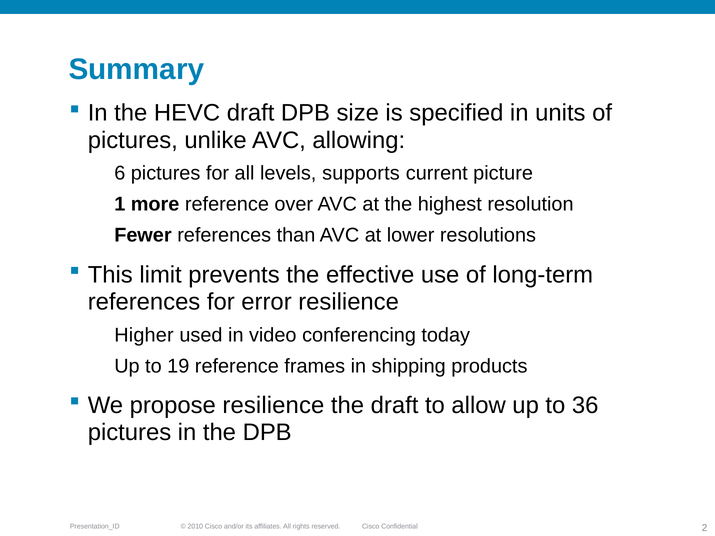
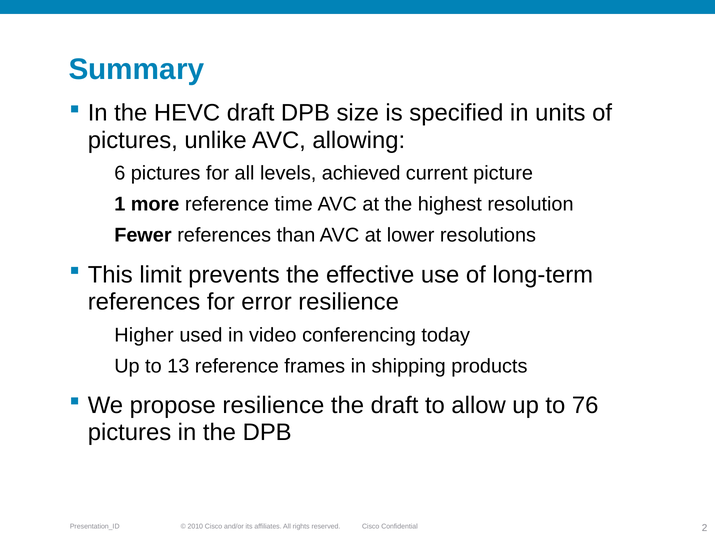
supports: supports -> achieved
over: over -> time
19: 19 -> 13
36: 36 -> 76
